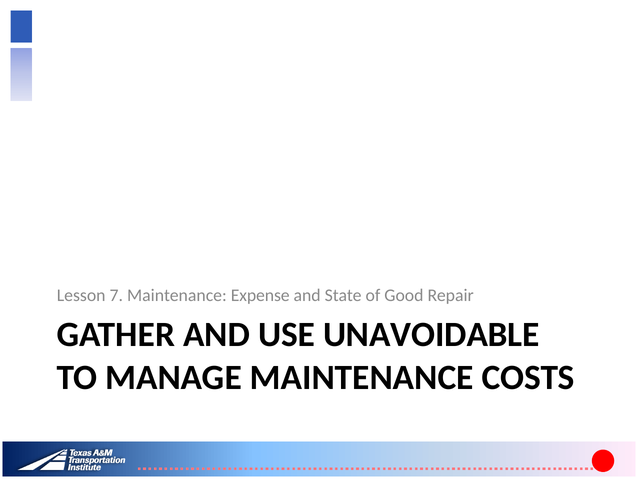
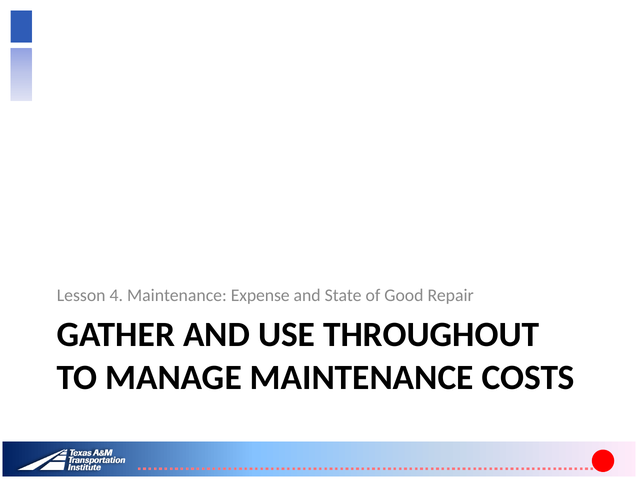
7: 7 -> 4
UNAVOIDABLE: UNAVOIDABLE -> THROUGHOUT
